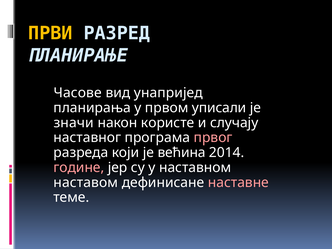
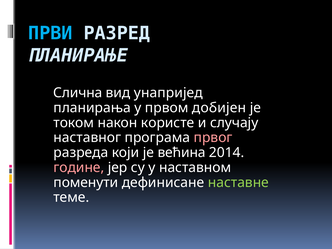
ПРВИ colour: yellow -> light blue
Часове: Часове -> Слична
уписали: уписали -> добијен
значи: значи -> током
наставом: наставом -> поменути
наставне colour: pink -> light green
